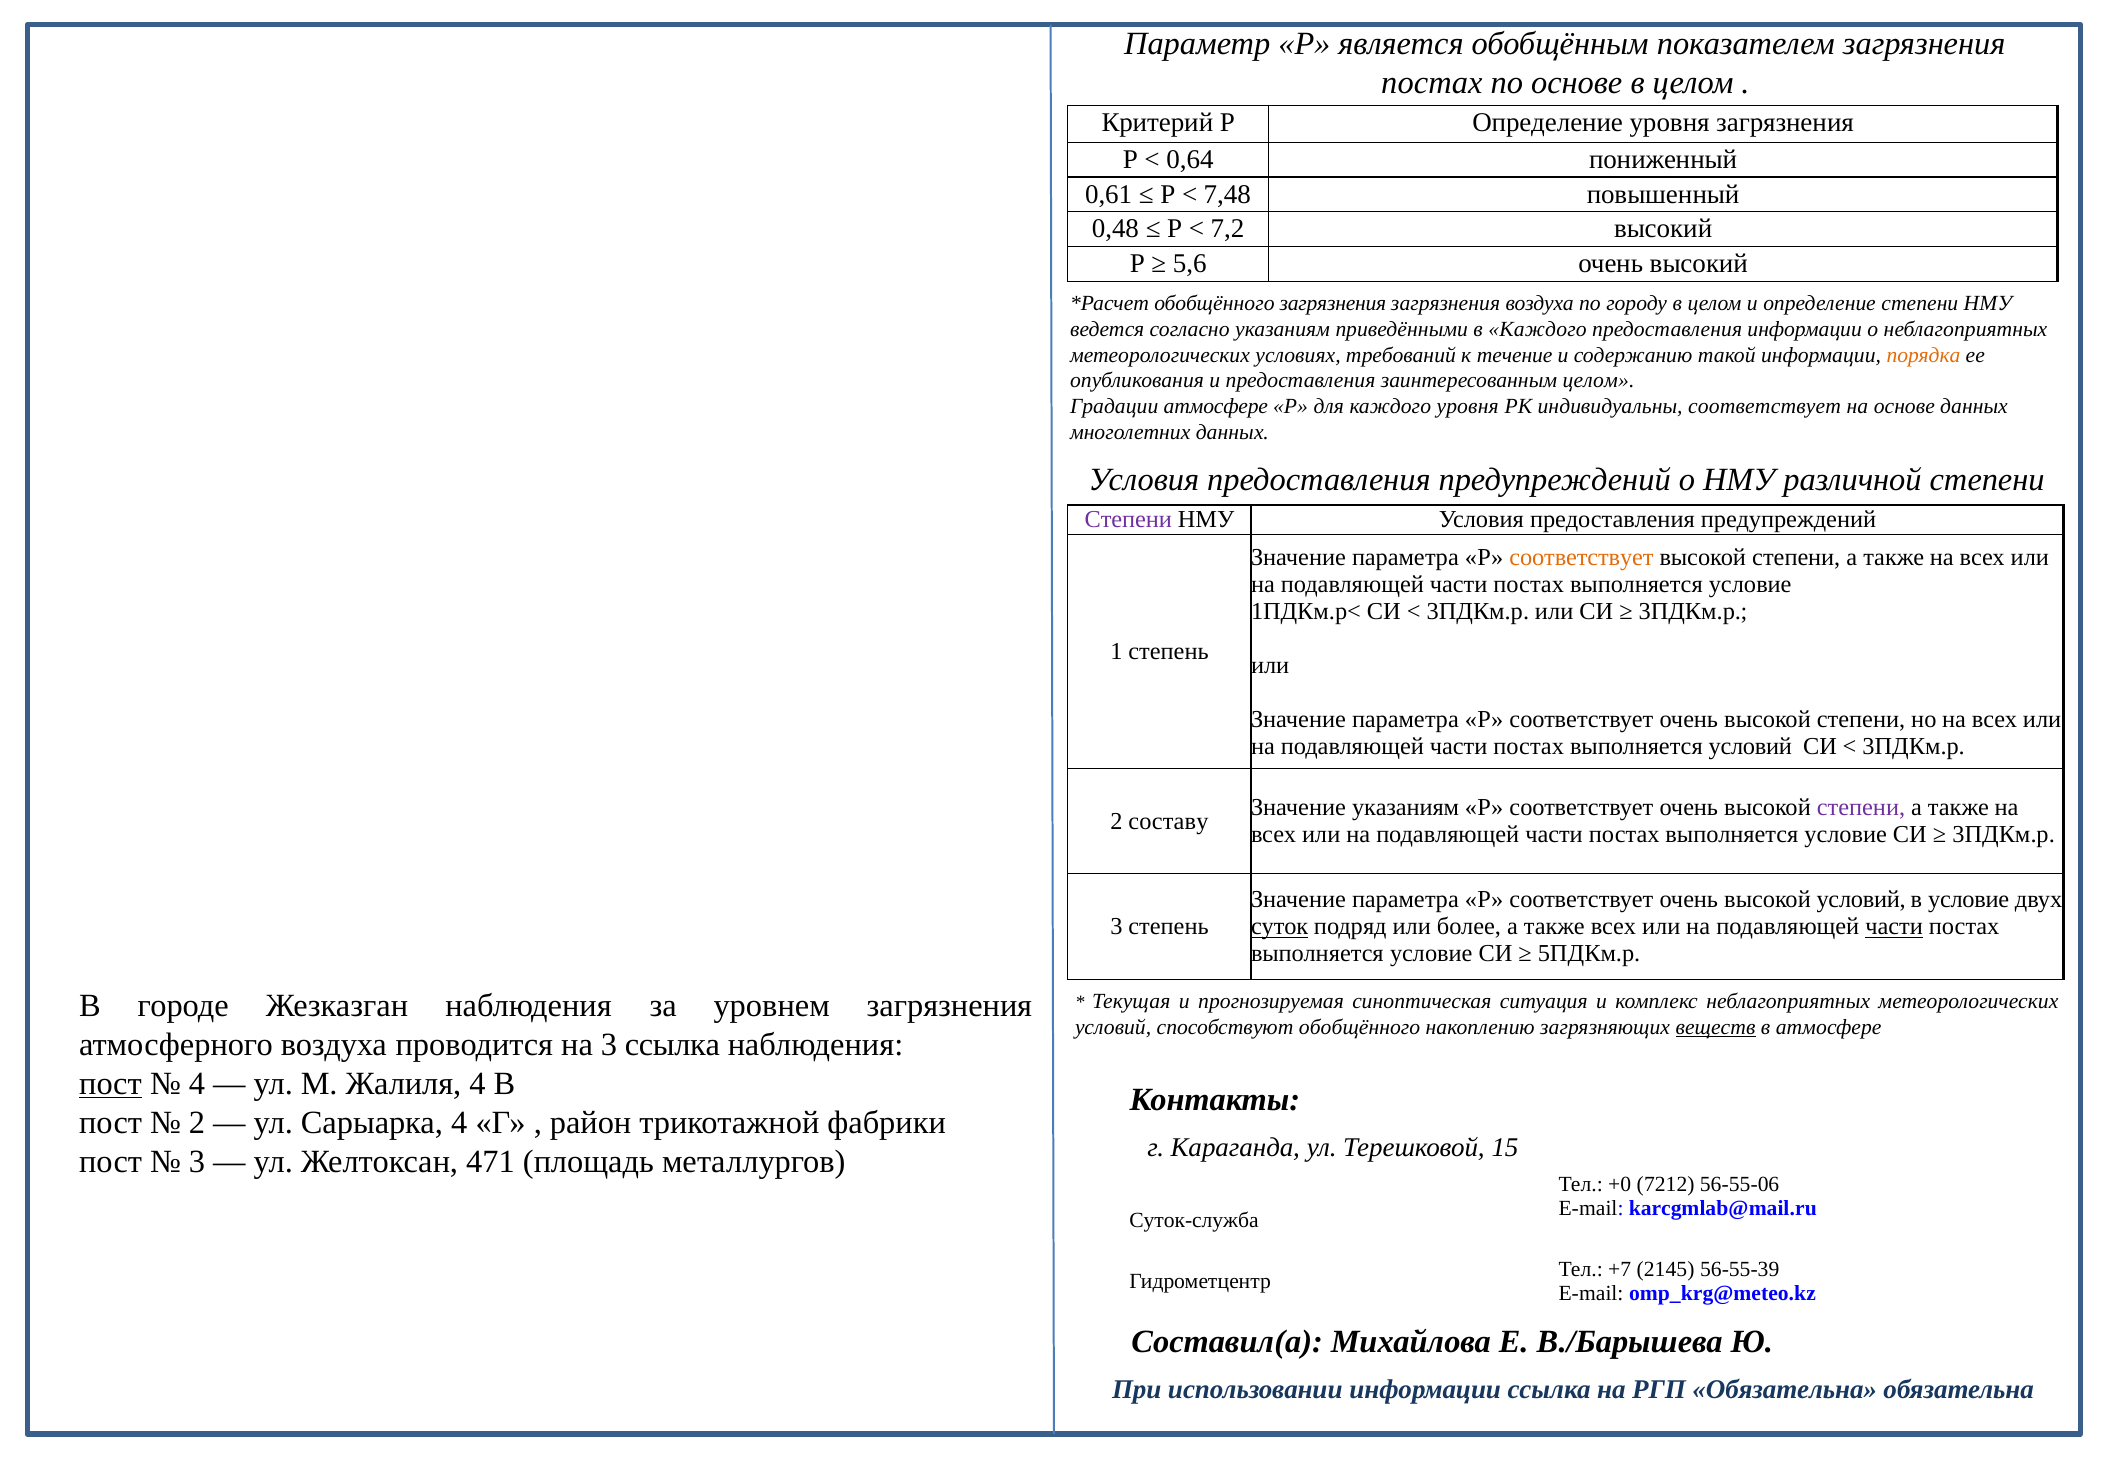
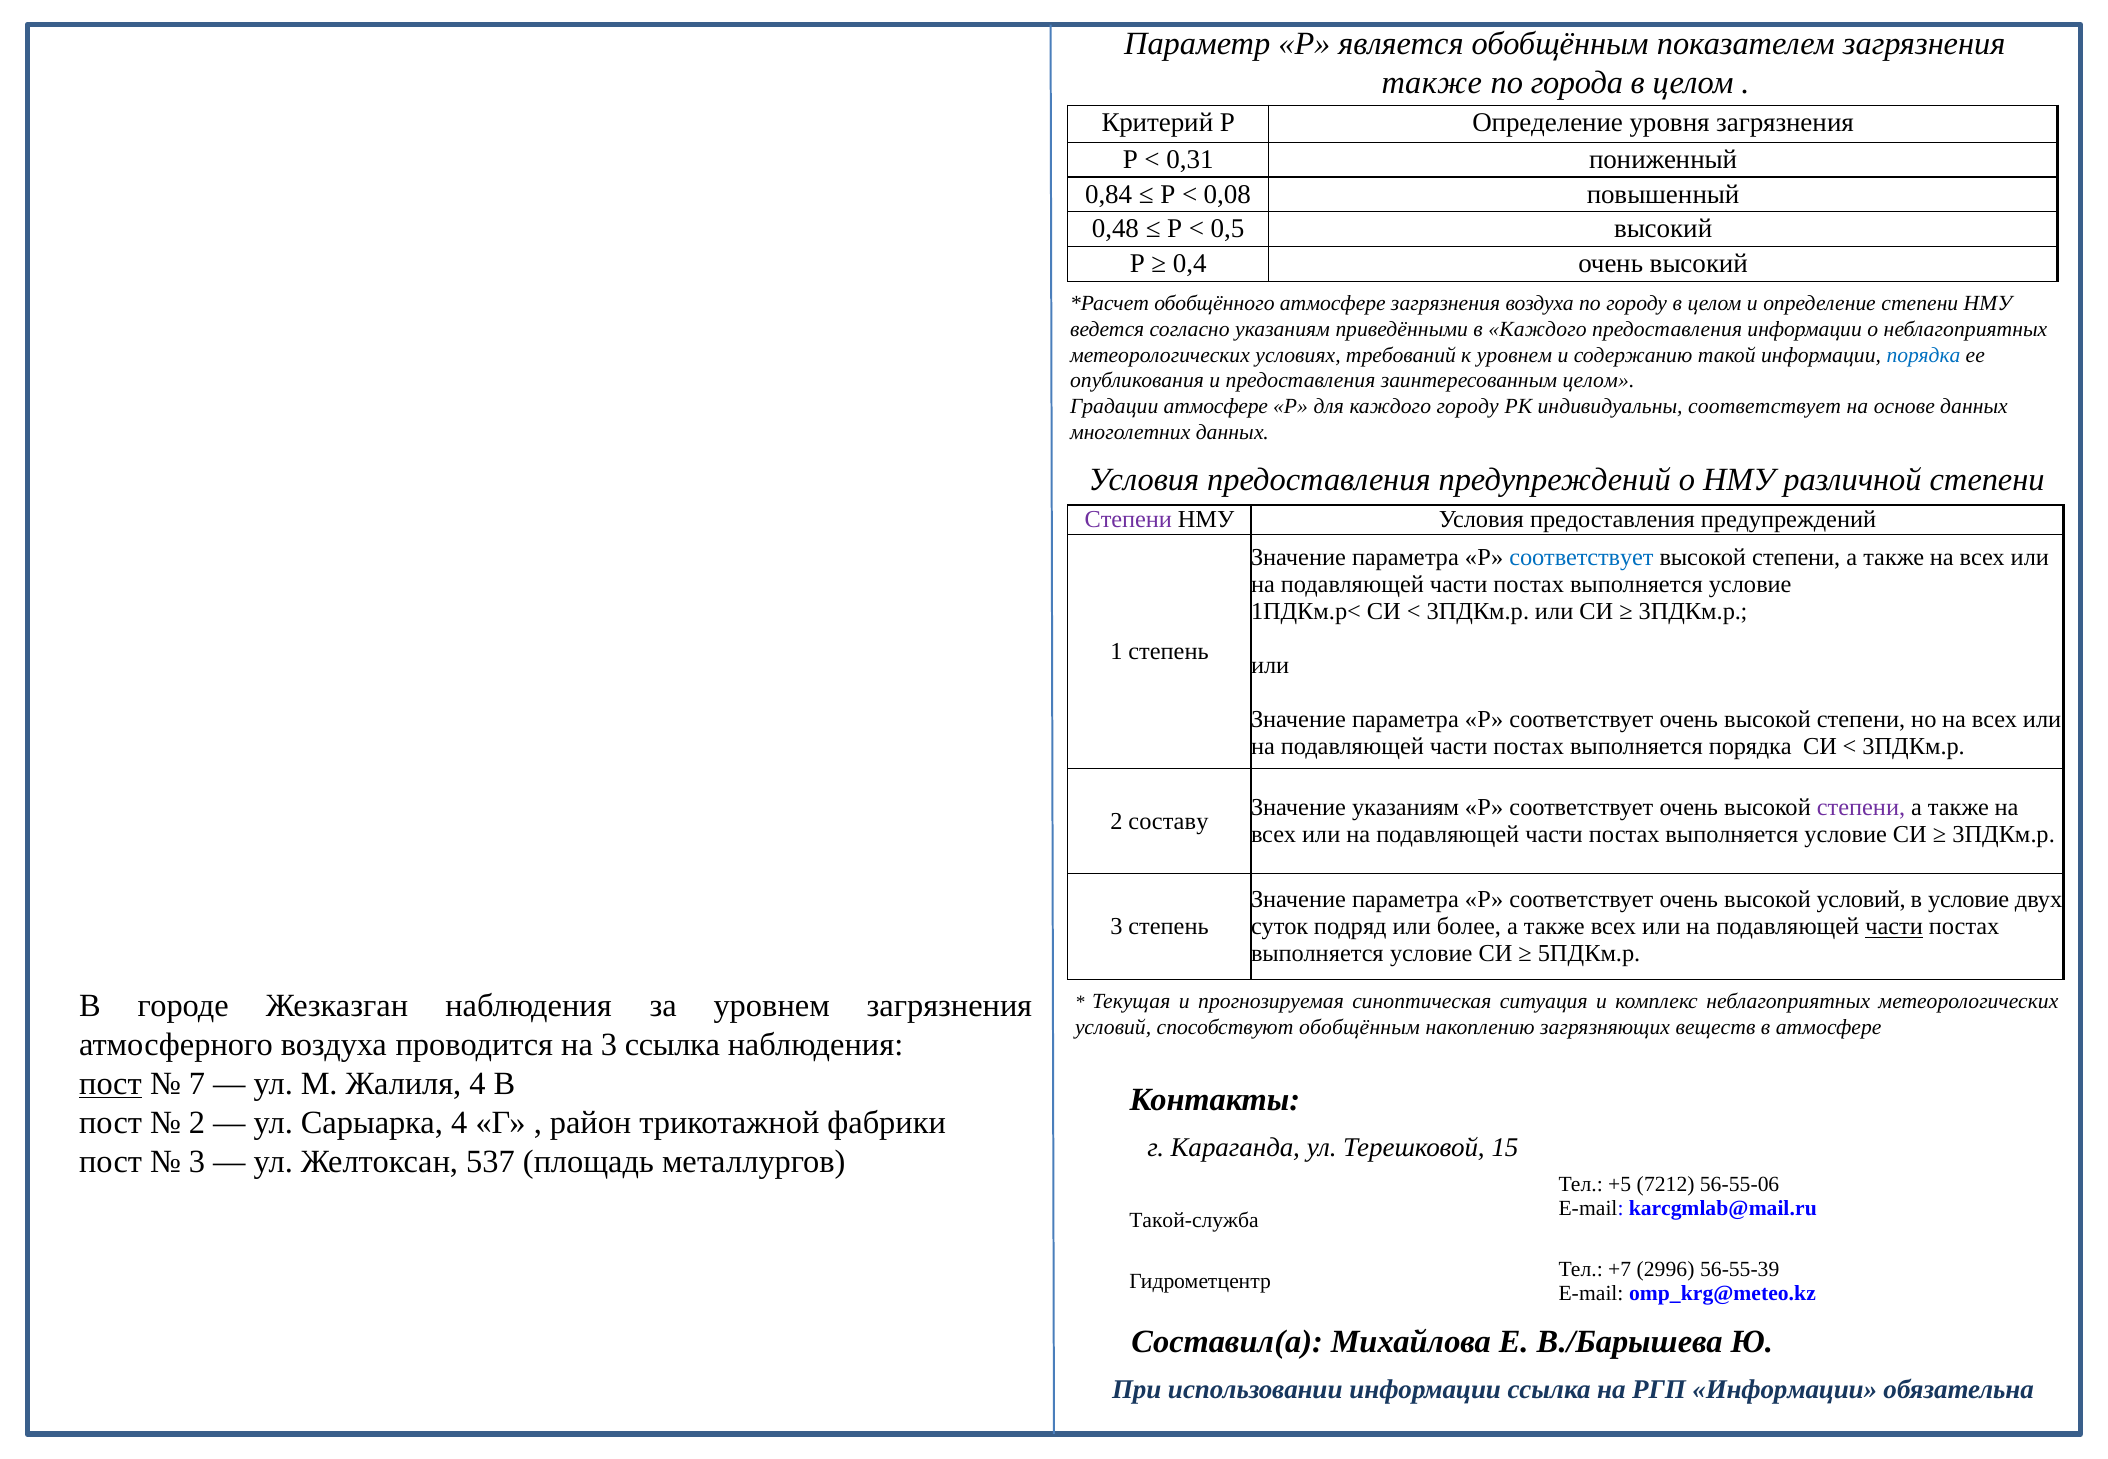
постах at (1432, 83): постах -> также
по основе: основе -> города
0,64: 0,64 -> 0,31
0,61: 0,61 -> 0,84
7,48: 7,48 -> 0,08
7,2: 7,2 -> 0,5
5,6: 5,6 -> 0,4
обобщённого загрязнения: загрязнения -> атмосфере
к течение: течение -> уровнем
порядка at (1923, 355) colour: orange -> blue
каждого уровня: уровня -> городу
соответствует at (1581, 557) colour: orange -> blue
выполняется условий: условий -> порядка
суток underline: present -> none
способствуют обобщённого: обобщённого -> обобщённым
веществ underline: present -> none
4 at (197, 1084): 4 -> 7
471: 471 -> 537
+0: +0 -> +5
Суток-служба: Суток-служба -> Такой-служба
2145: 2145 -> 2996
РГП Обязательна: Обязательна -> Информации
